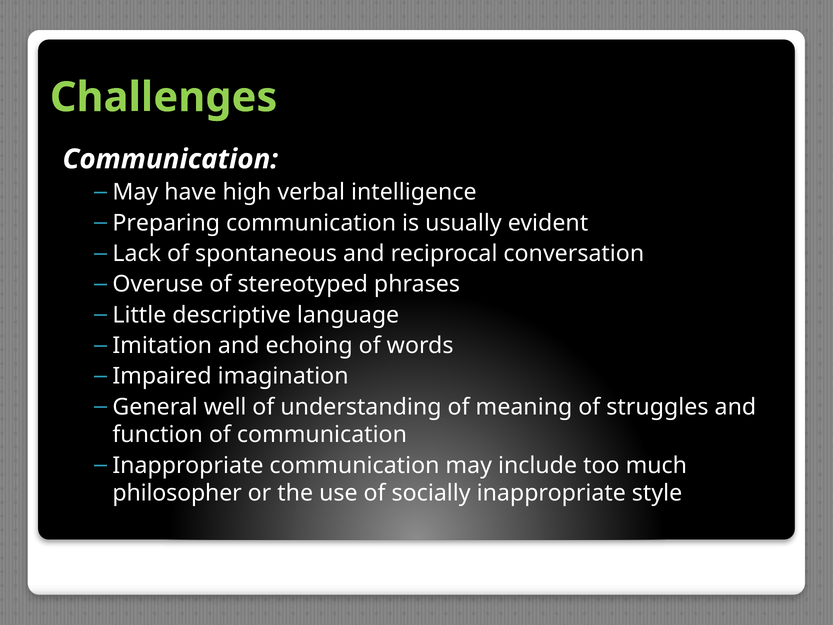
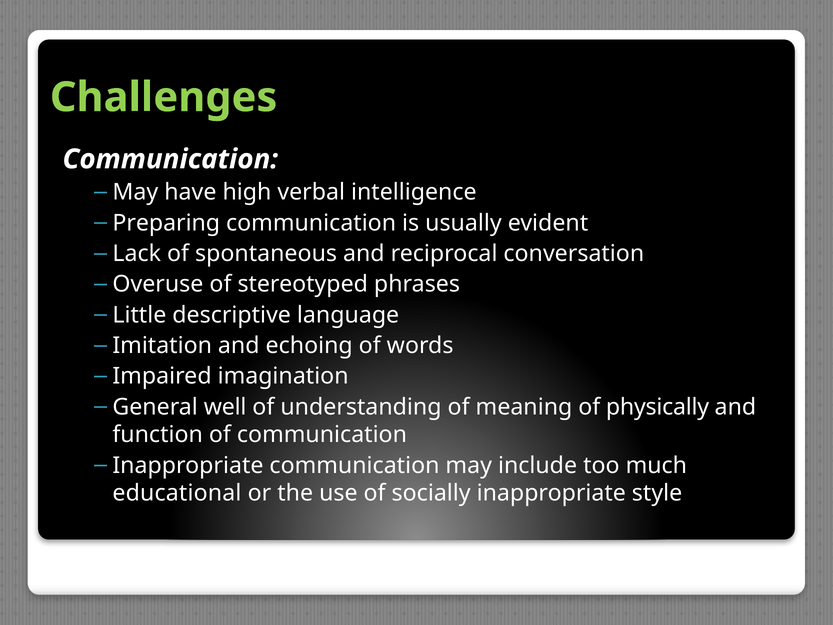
struggles: struggles -> physically
philosopher: philosopher -> educational
